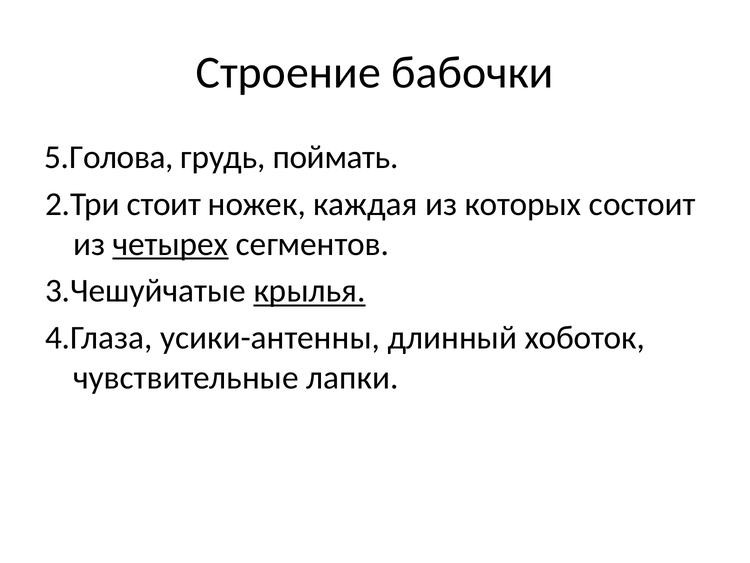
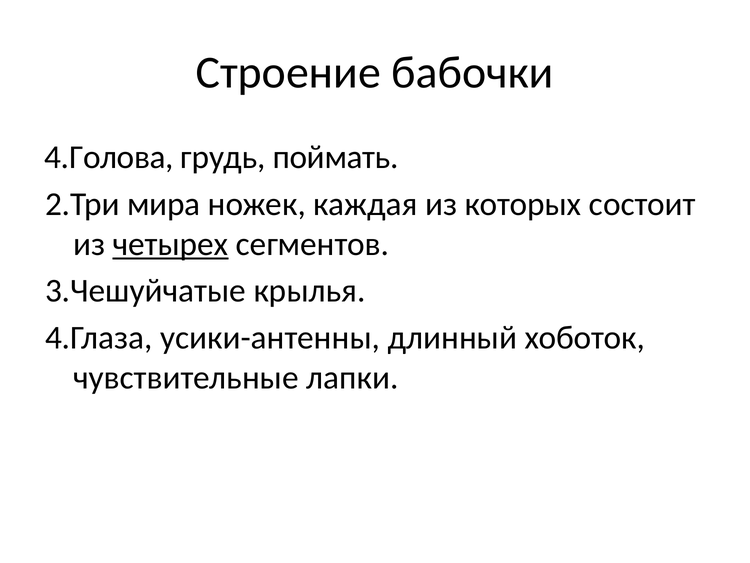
5.Голова: 5.Голова -> 4.Голова
стоит: стоит -> мира
крылья underline: present -> none
